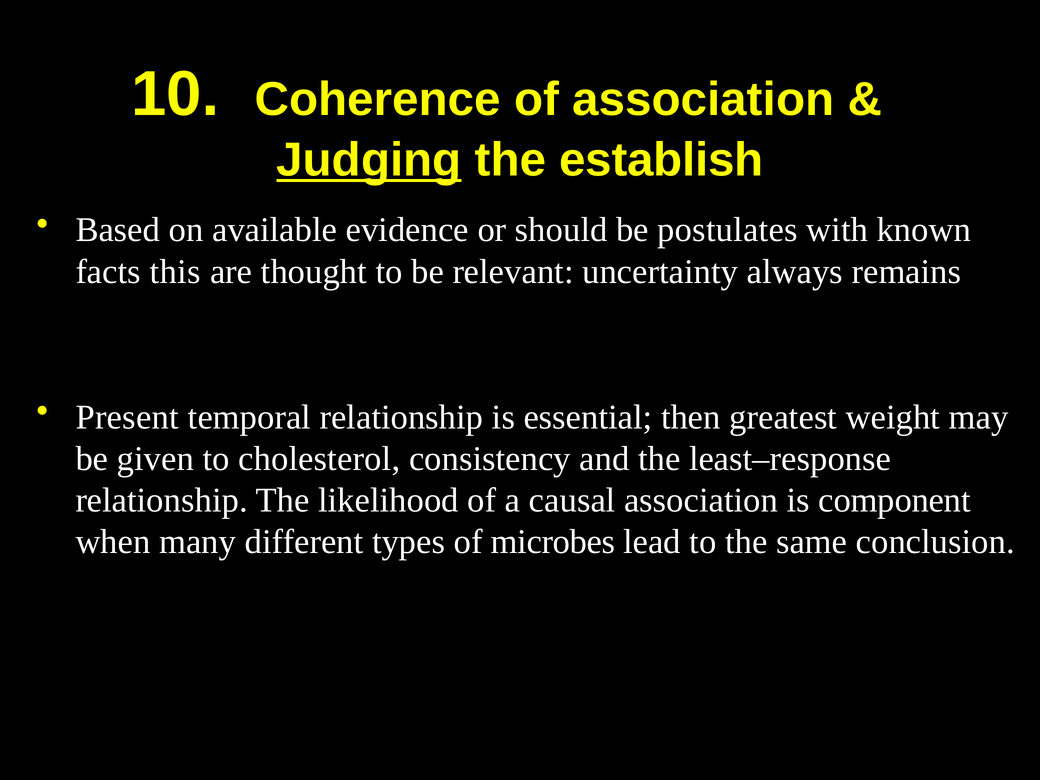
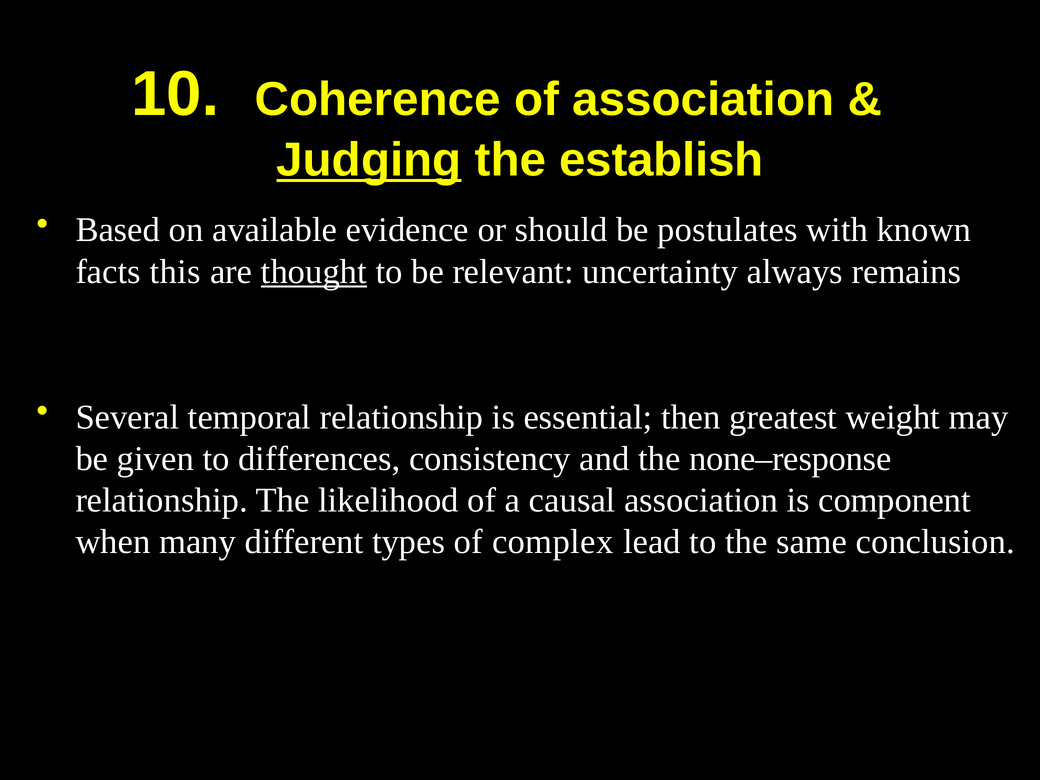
thought underline: none -> present
Present: Present -> Several
cholesterol: cholesterol -> differences
least–response: least–response -> none–response
microbes: microbes -> complex
